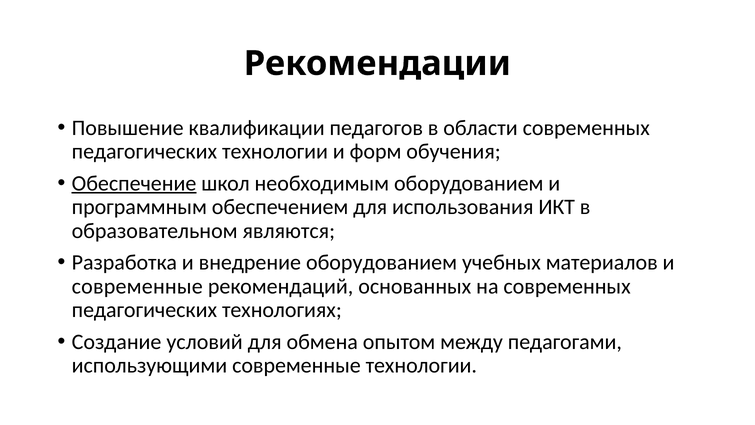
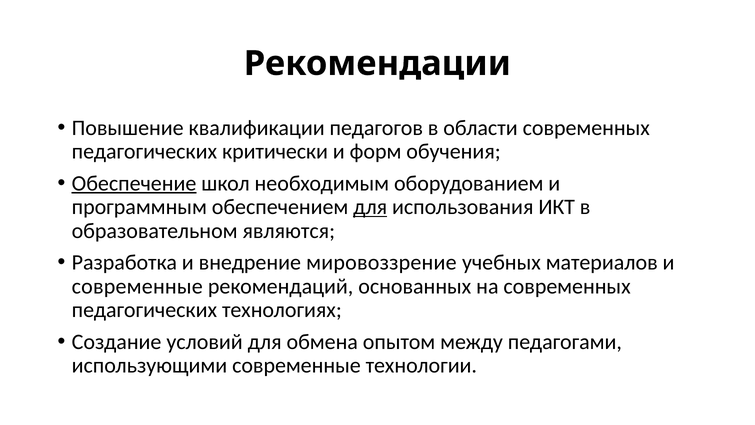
педагогических технологии: технологии -> критически
для at (370, 207) underline: none -> present
внедрение оборудованием: оборудованием -> мировоззрение
